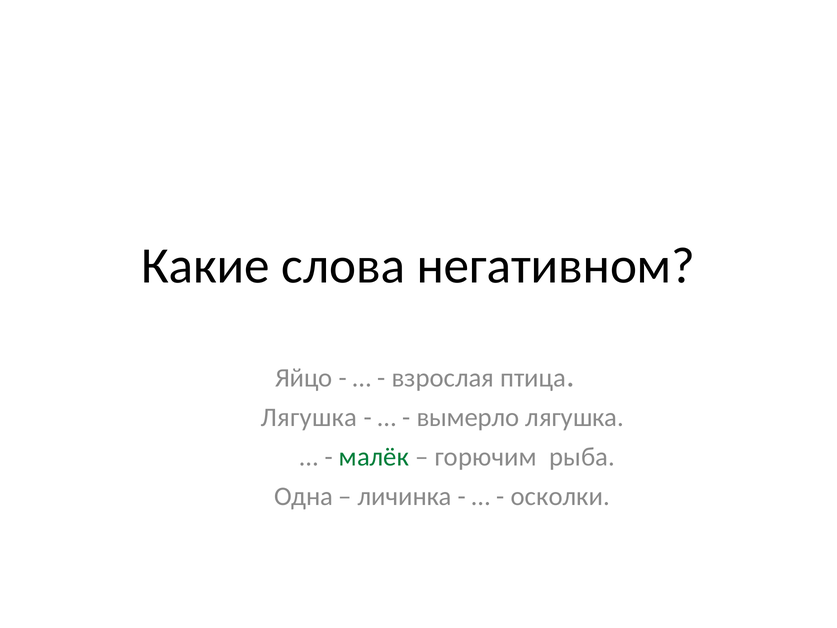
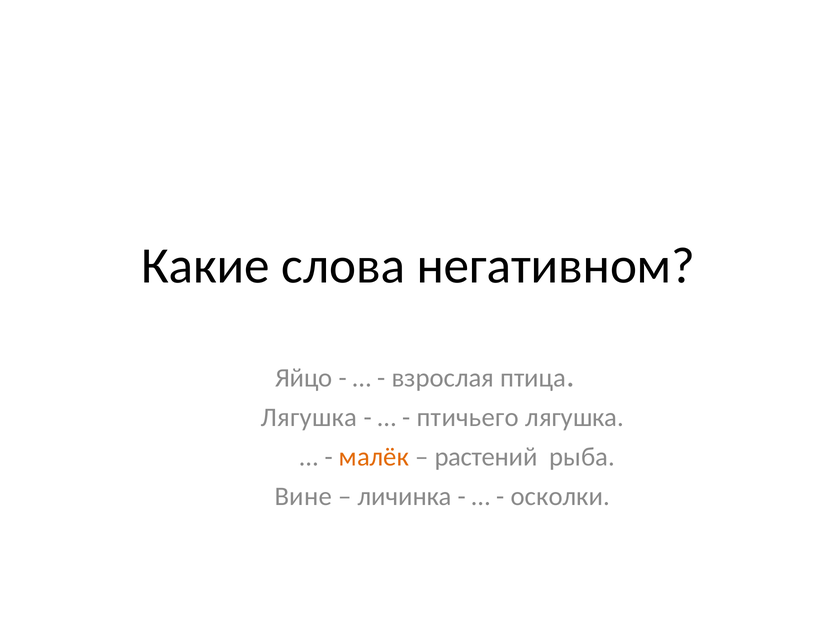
вымерло: вымерло -> птичьего
малёк colour: green -> orange
горючим: горючим -> растений
Одна: Одна -> Вине
